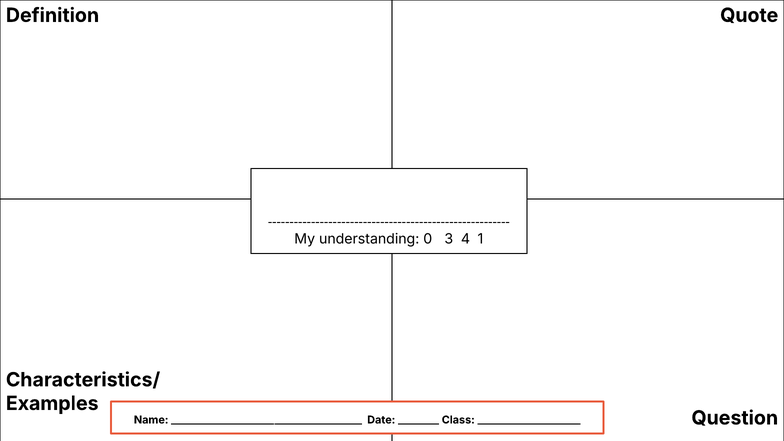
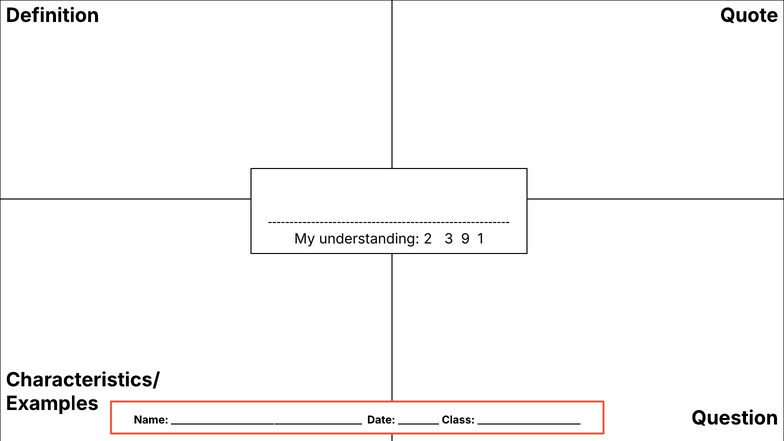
0: 0 -> 2
4: 4 -> 9
